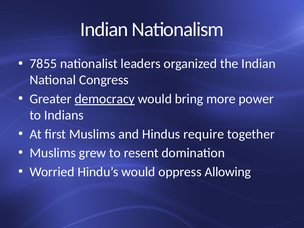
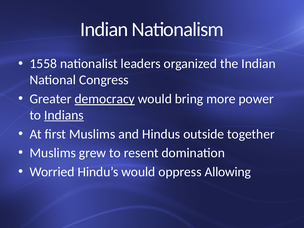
7855: 7855 -> 1558
Indians underline: none -> present
require: require -> outside
